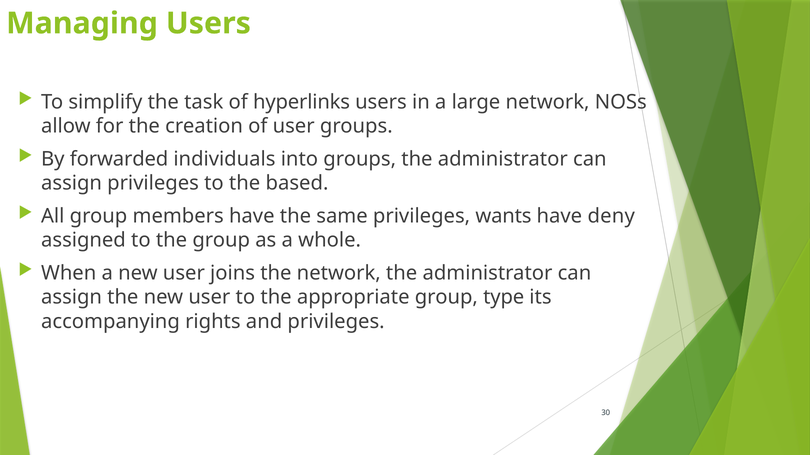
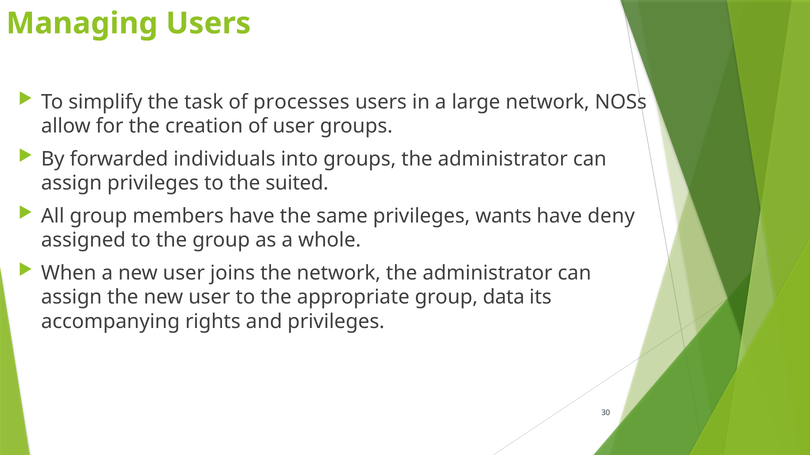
hyperlinks: hyperlinks -> processes
based: based -> suited
type: type -> data
